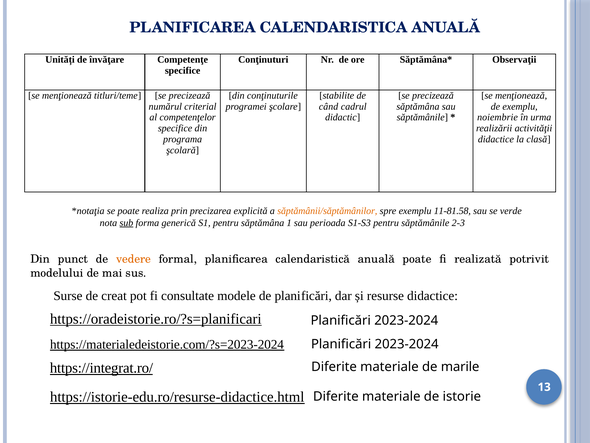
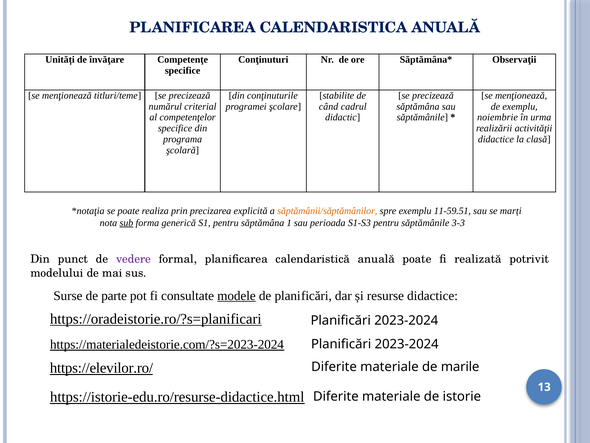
11-81.58: 11-81.58 -> 11-59.51
verde: verde -> marți
2-3: 2-3 -> 3-3
vedere colour: orange -> purple
creat: creat -> parte
modele underline: none -> present
https://integrat.ro/: https://integrat.ro/ -> https://elevilor.ro/
